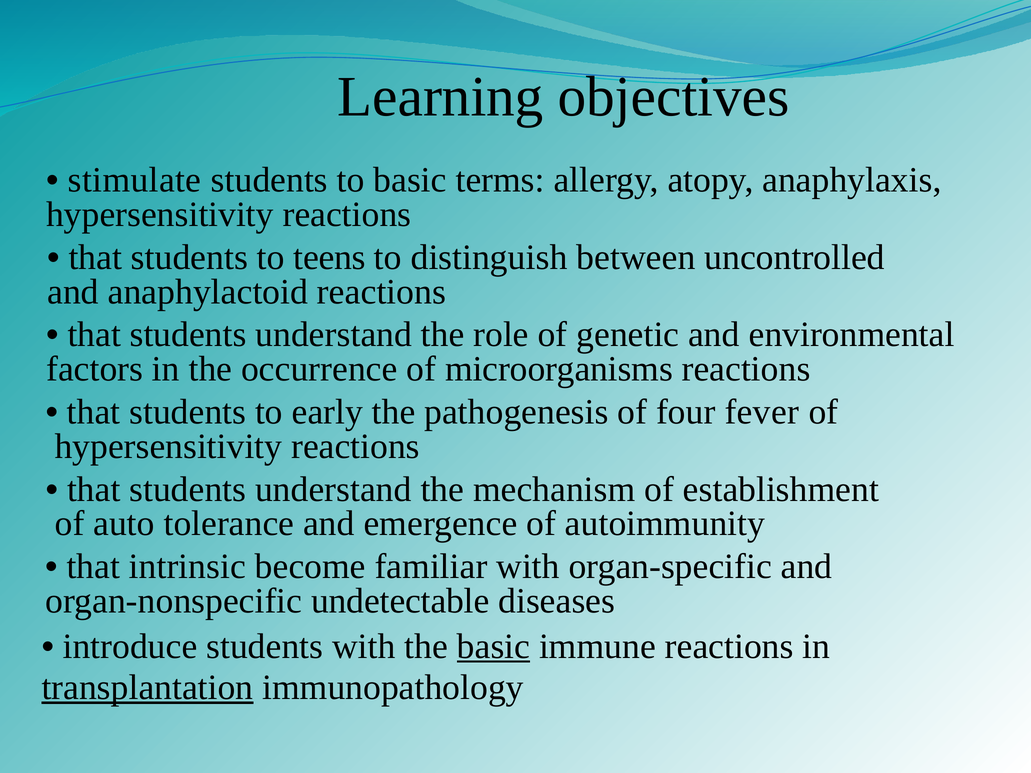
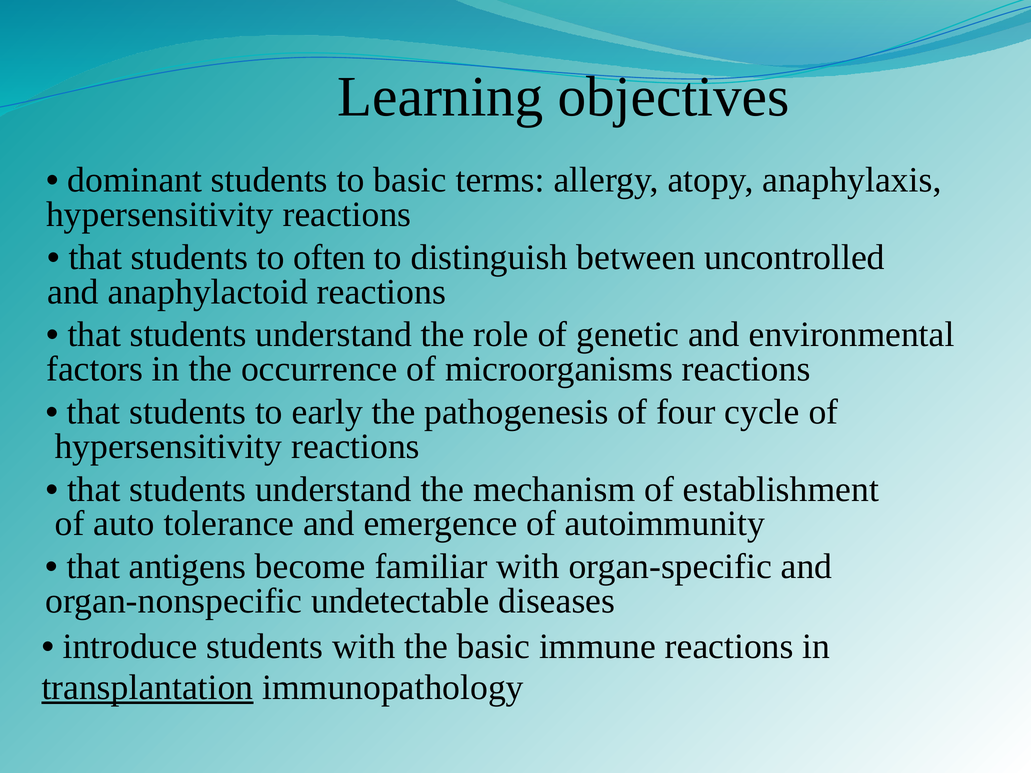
stimulate: stimulate -> dominant
teens: teens -> often
fever: fever -> cycle
intrinsic: intrinsic -> antigens
basic at (493, 647) underline: present -> none
